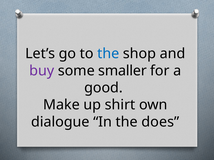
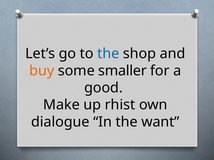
buy colour: purple -> orange
shirt: shirt -> rhist
does: does -> want
